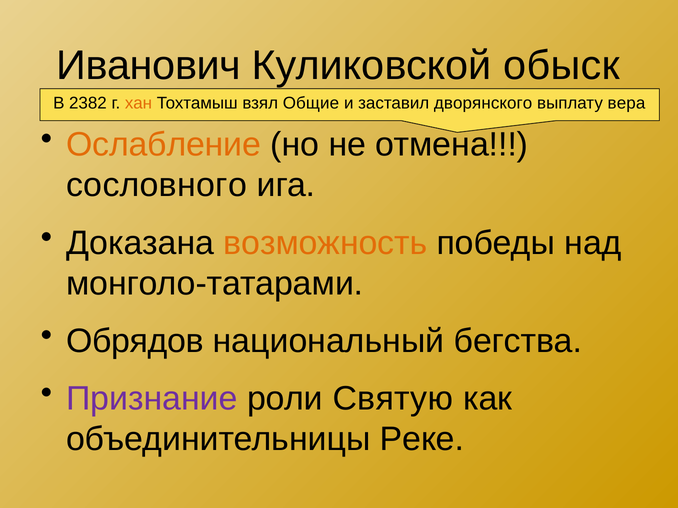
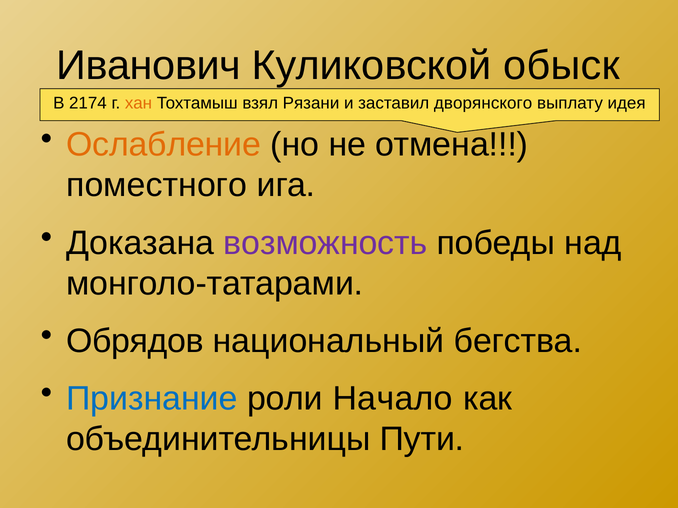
2382: 2382 -> 2174
Общие: Общие -> Рязани
вера: вера -> идея
сословного: сословного -> поместного
возможность colour: orange -> purple
Признание colour: purple -> blue
Святую: Святую -> Начало
Реке: Реке -> Пути
